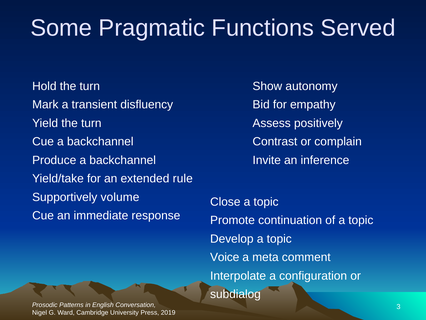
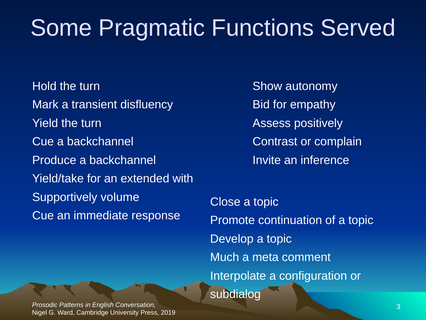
rule: rule -> with
Voice: Voice -> Much
